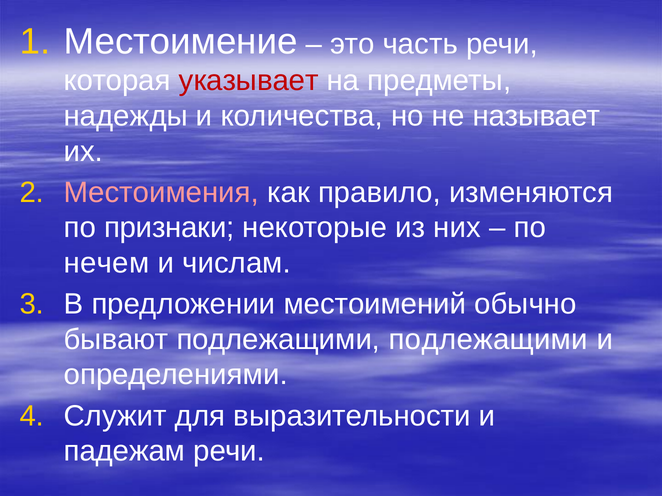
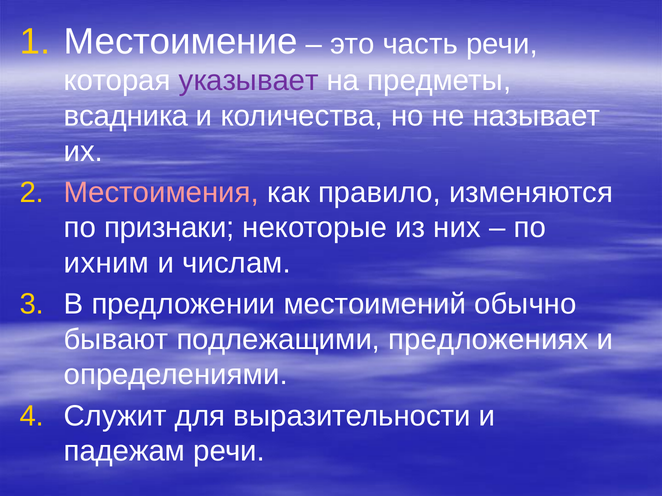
указывает colour: red -> purple
надежды: надежды -> всадника
нечем: нечем -> ихним
подлежащими подлежащими: подлежащими -> предложениях
